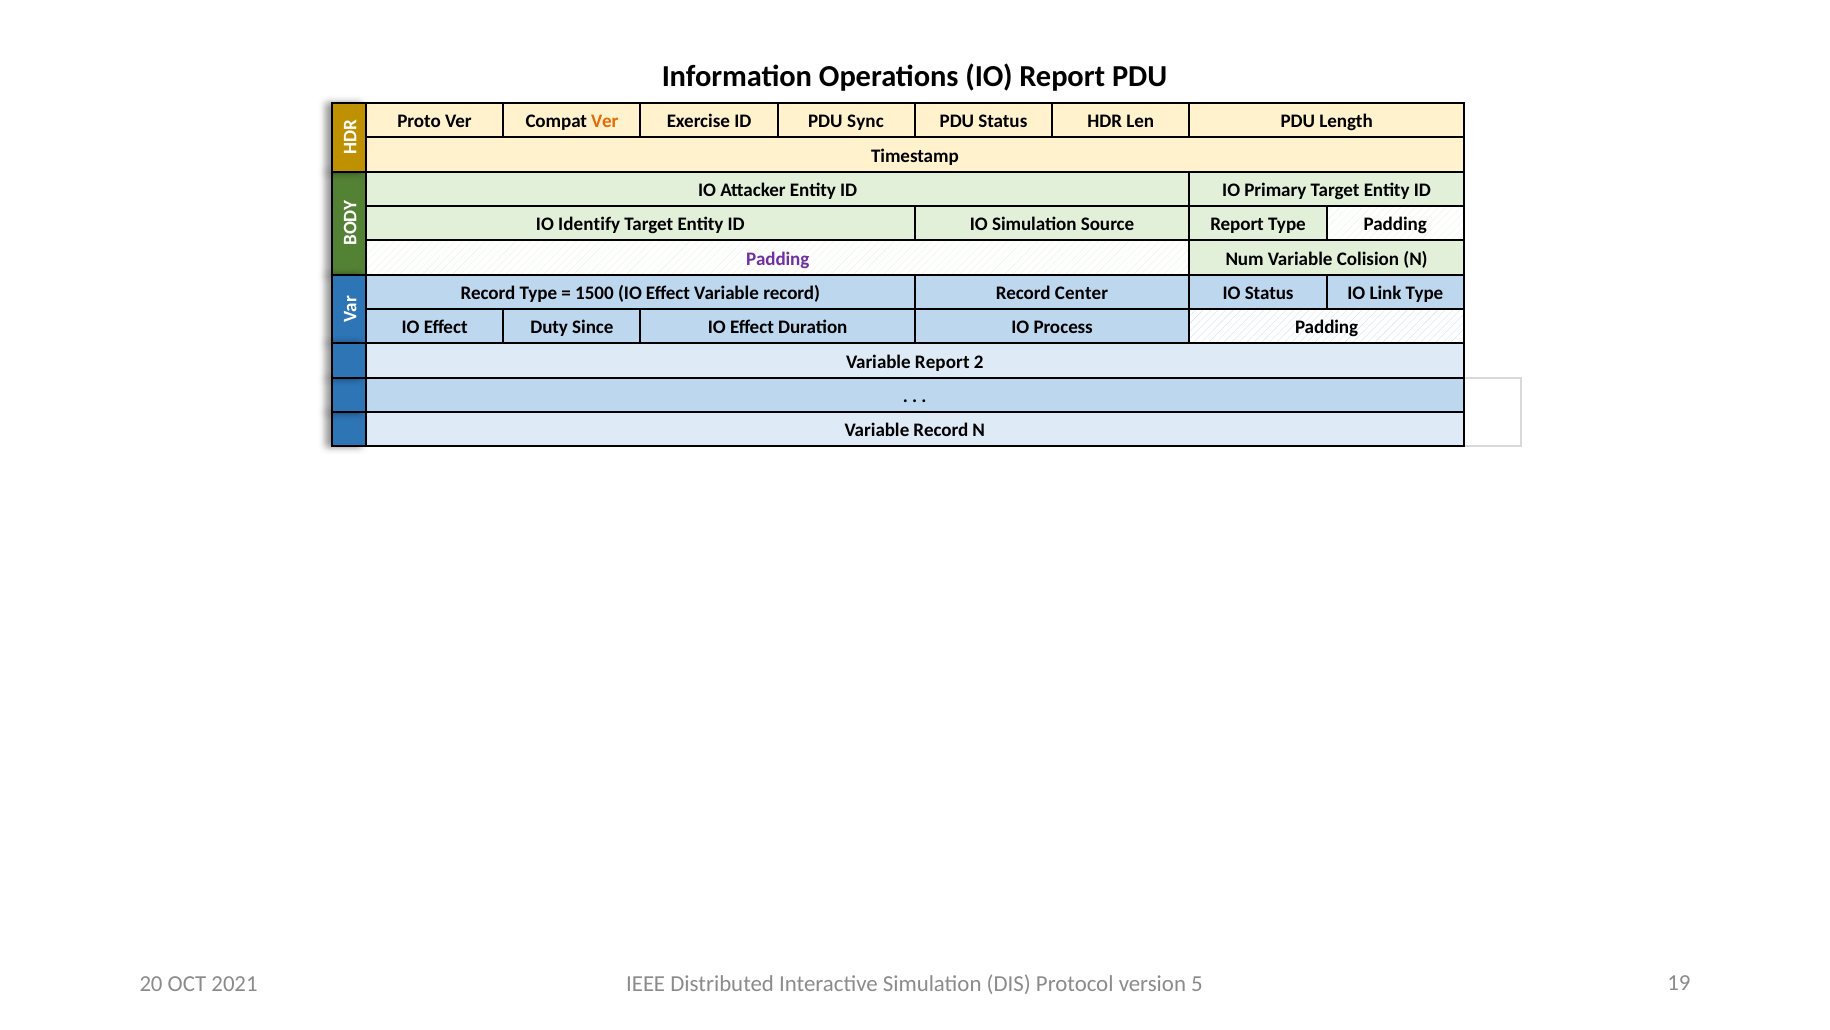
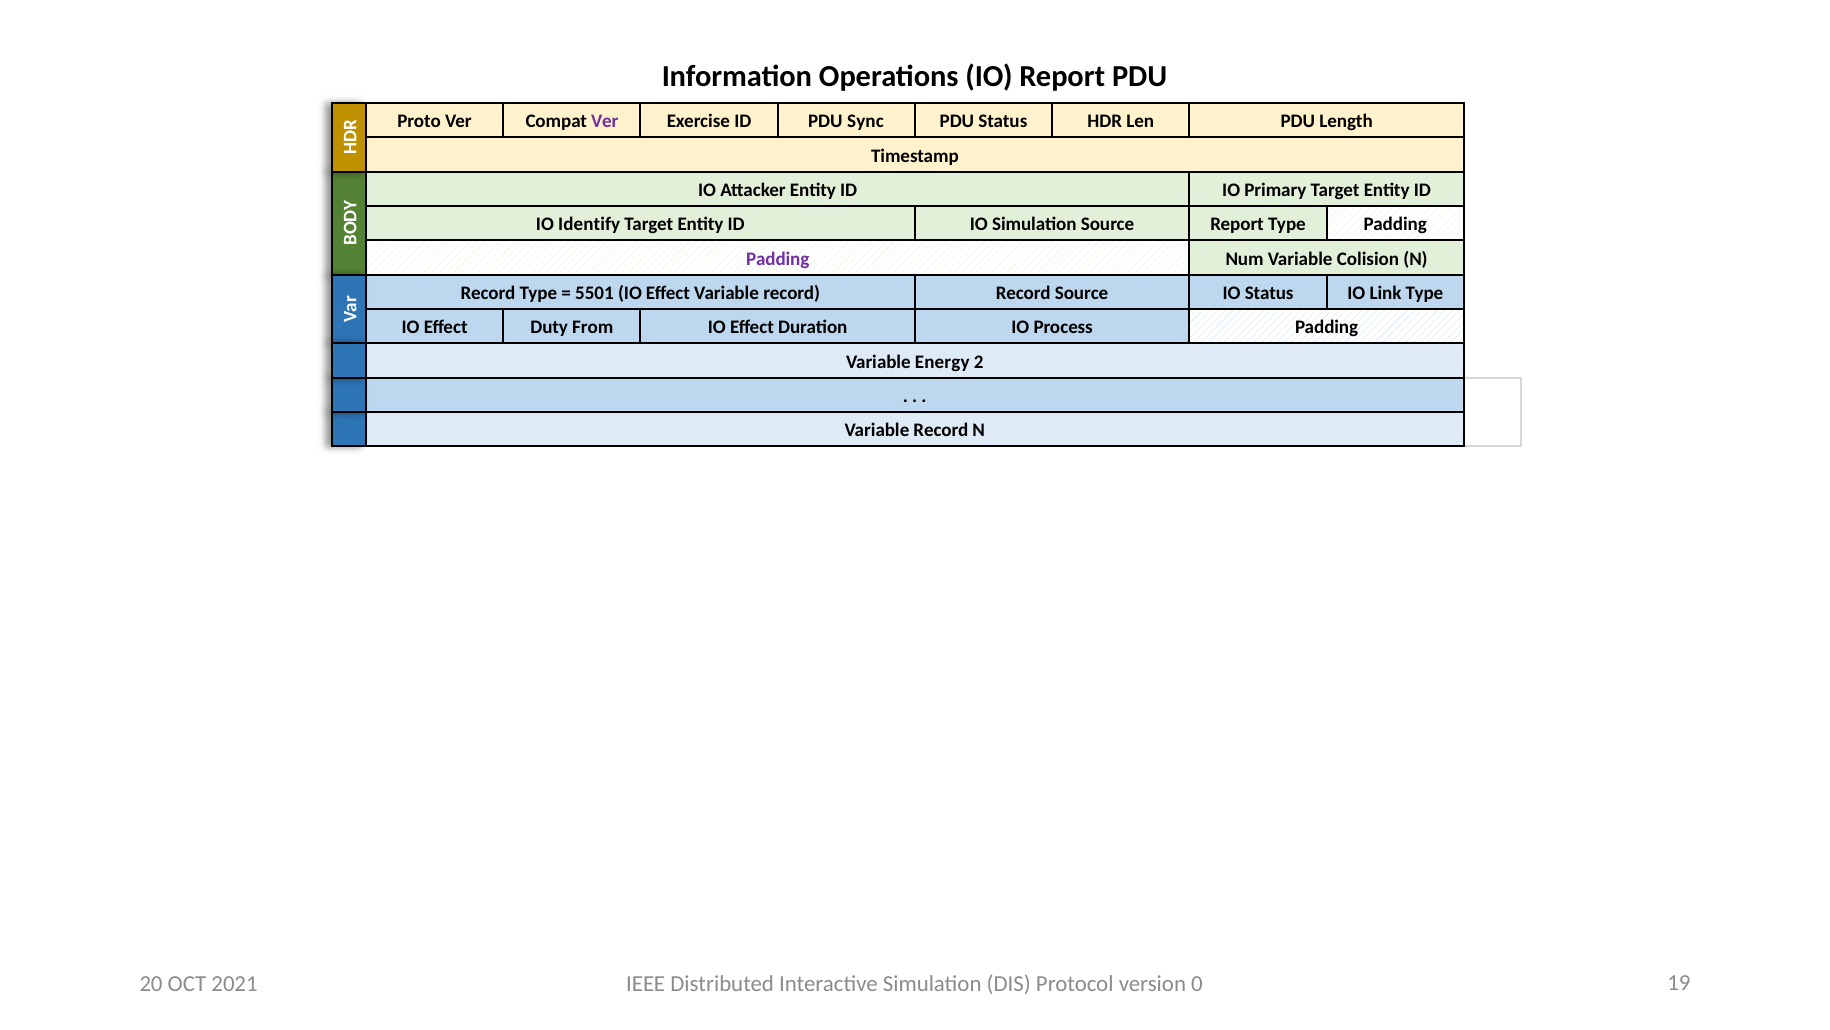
Ver at (605, 121) colour: orange -> purple
1500: 1500 -> 5501
Record Center: Center -> Source
Since: Since -> From
Variable Report: Report -> Energy
5: 5 -> 0
